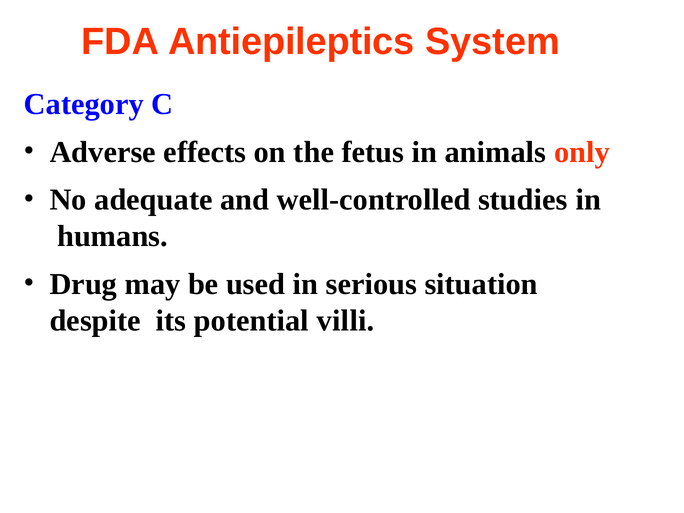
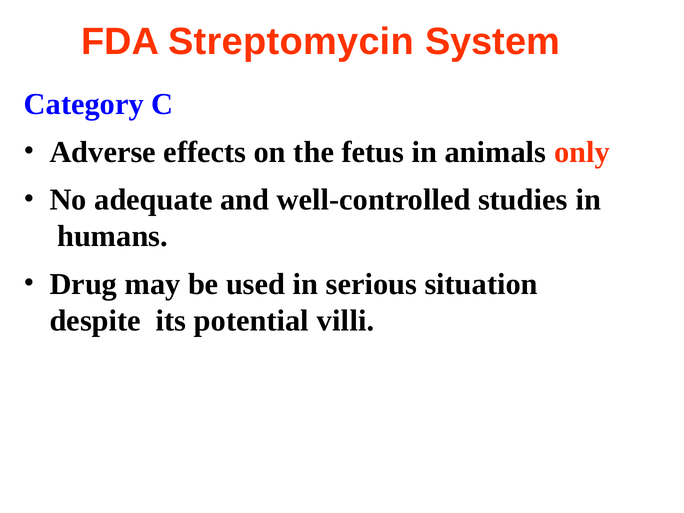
Antiepileptics: Antiepileptics -> Streptomycin
